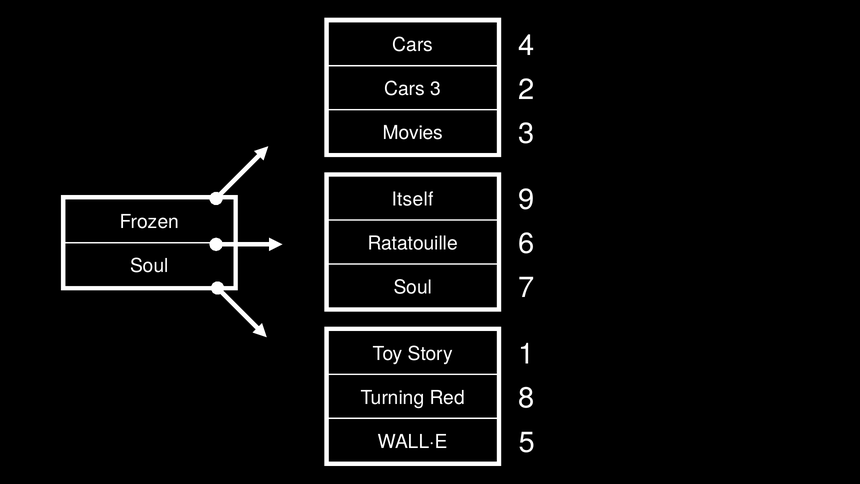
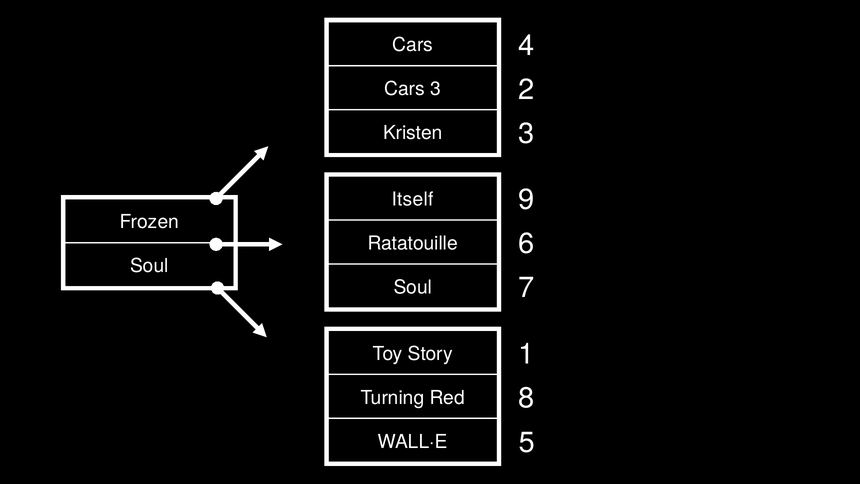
Movies: Movies -> Kristen
